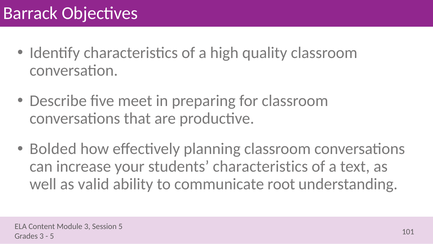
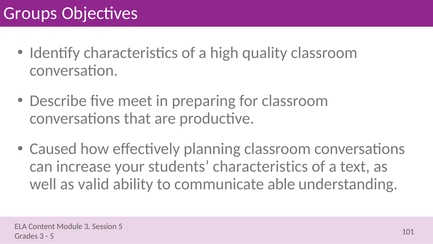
Barrack: Barrack -> Groups
Bolded: Bolded -> Caused
root: root -> able
